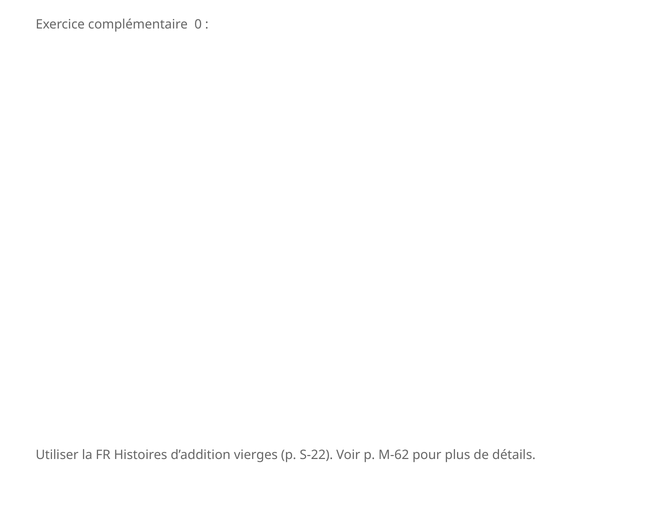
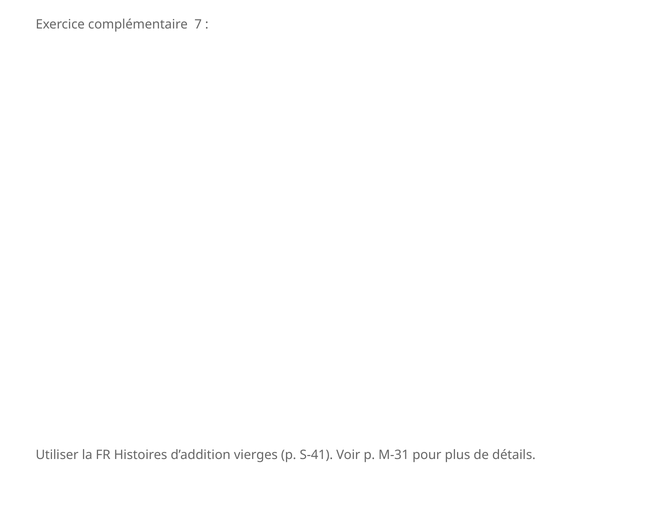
0: 0 -> 7
S-22: S-22 -> S-41
M-62: M-62 -> M-31
